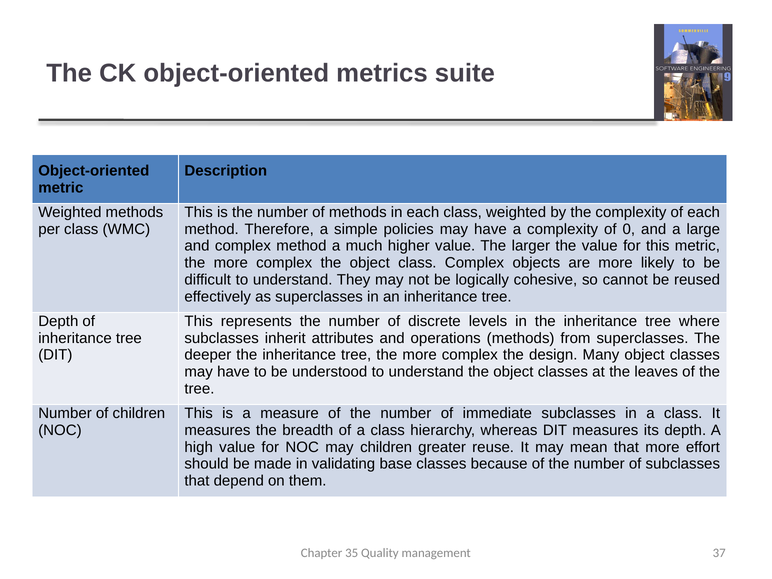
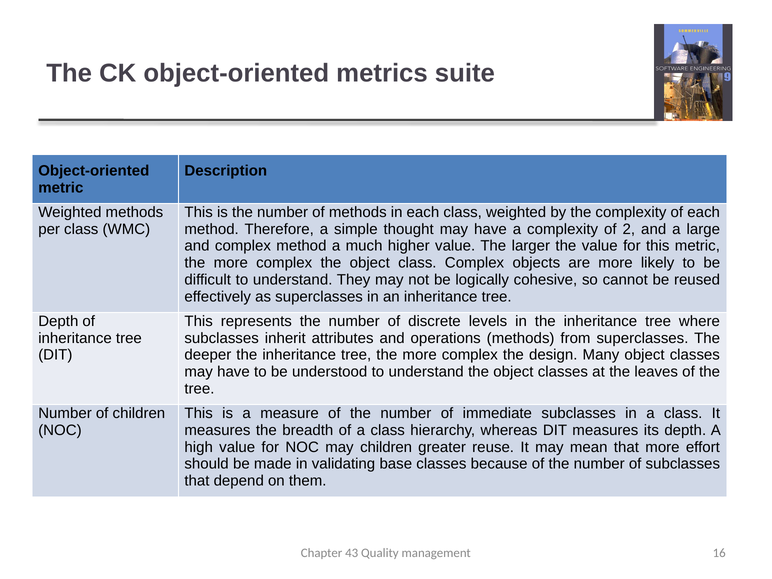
policies: policies -> thought
0: 0 -> 2
35: 35 -> 43
37: 37 -> 16
